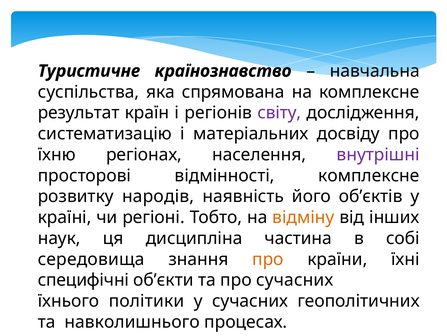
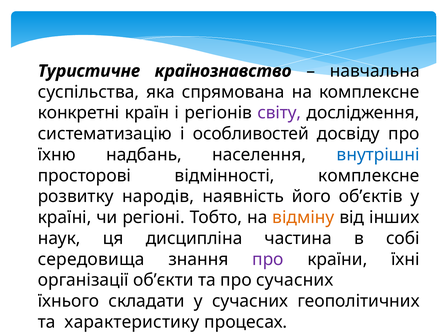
результат: результат -> конкретні
матеріальних: матеріальних -> особливостей
регіонах: регіонах -> надбань
внутрішні colour: purple -> blue
про at (268, 259) colour: orange -> purple
специфічні: специфічні -> організації
політики: політики -> складати
навколишнього: навколишнього -> характеристику
